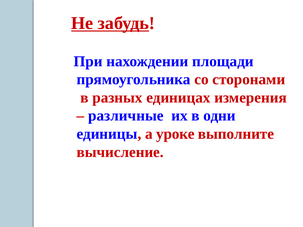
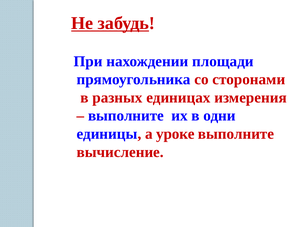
различные at (126, 116): различные -> выполните
